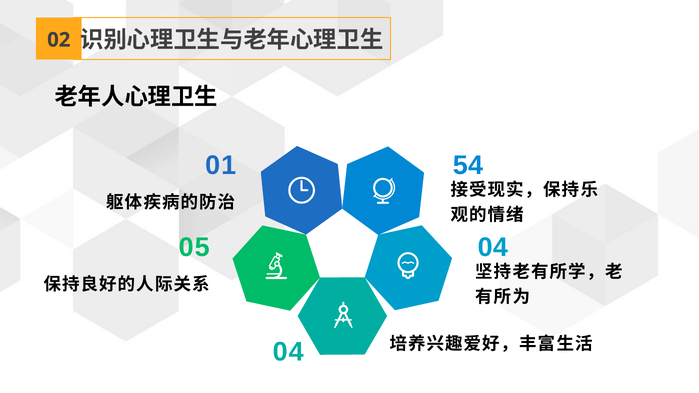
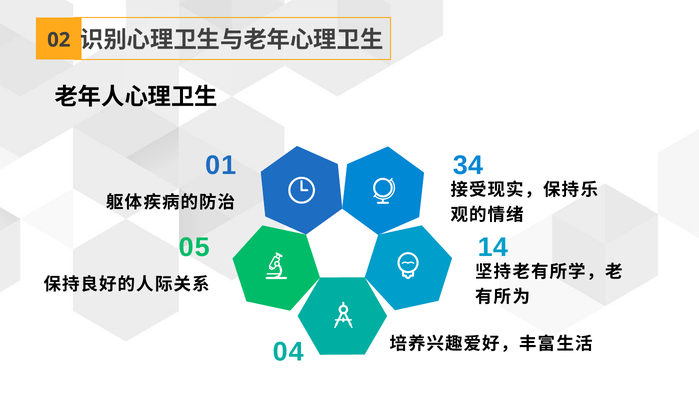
54: 54 -> 34
05 04: 04 -> 14
